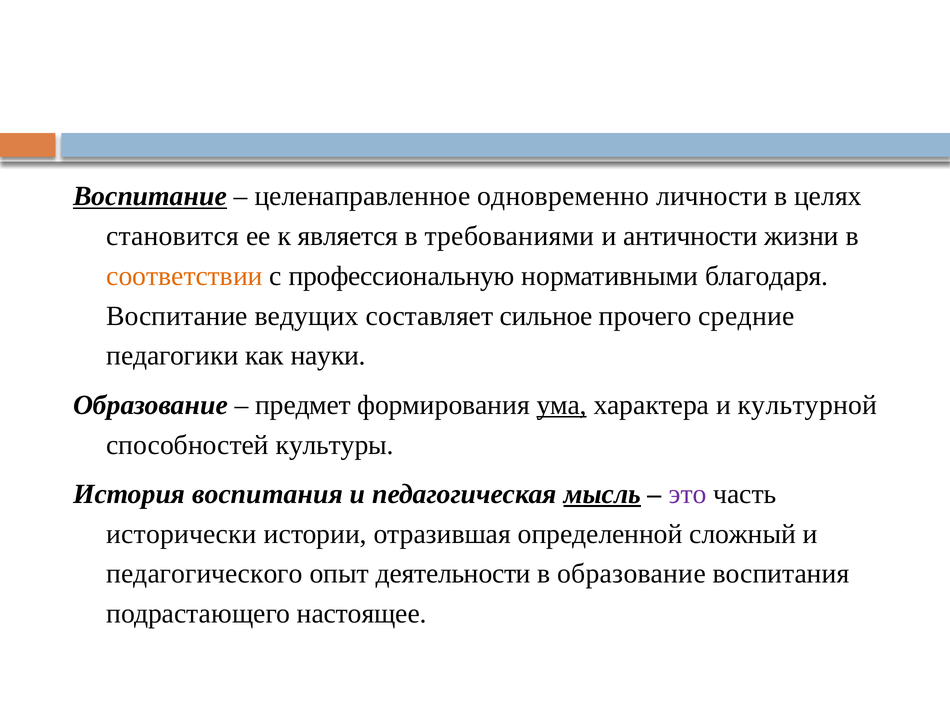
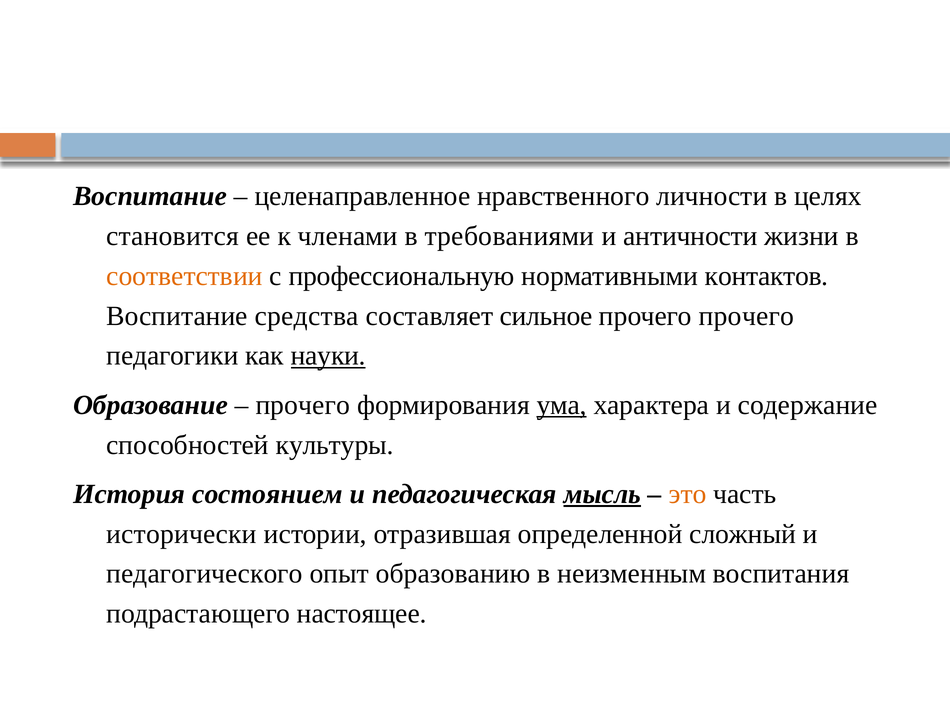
Воспитание at (150, 196) underline: present -> none
одновременно: одновременно -> нравственного
является: является -> членами
благодаря: благодаря -> контактов
ведущих: ведущих -> средства
прочего средние: средние -> прочего
науки underline: none -> present
предмет at (303, 405): предмет -> прочего
культурной: культурной -> содержание
История воспитания: воспитания -> состоянием
это colour: purple -> orange
деятельности: деятельности -> образованию
в образование: образование -> неизменным
